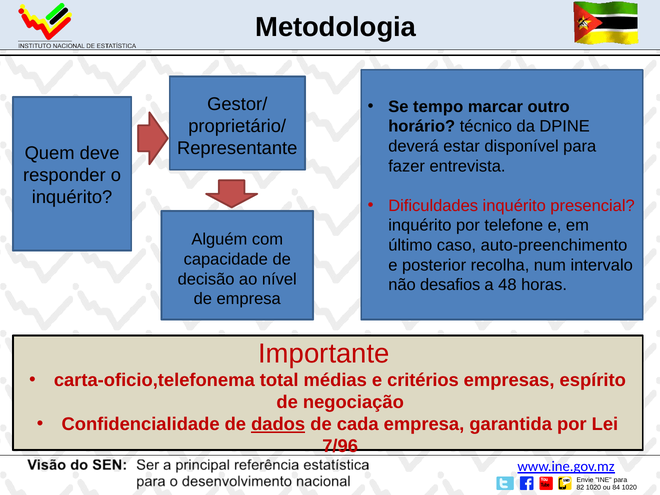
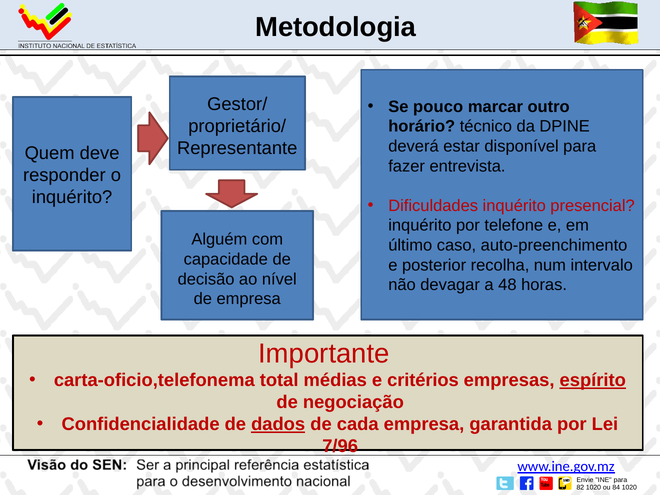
tempo: tempo -> pouco
desafios: desafios -> devagar
espírito underline: none -> present
